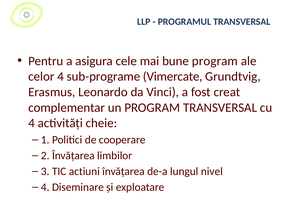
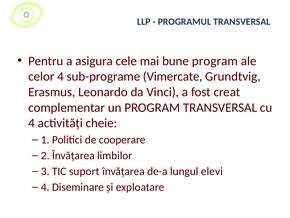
actiuni: actiuni -> suport
nivel: nivel -> elevi
